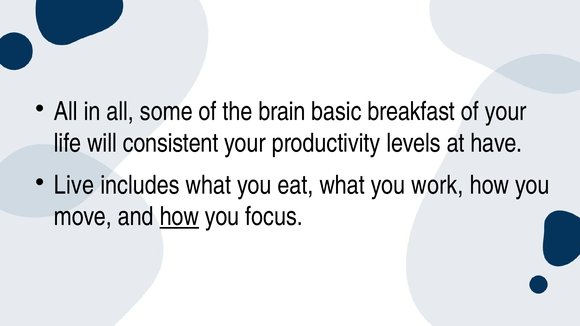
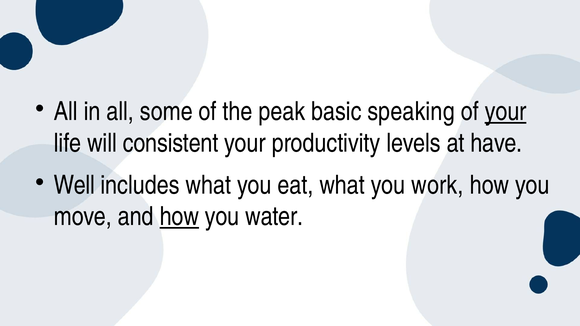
brain: brain -> peak
breakfast: breakfast -> speaking
your at (506, 112) underline: none -> present
Live: Live -> Well
focus: focus -> water
